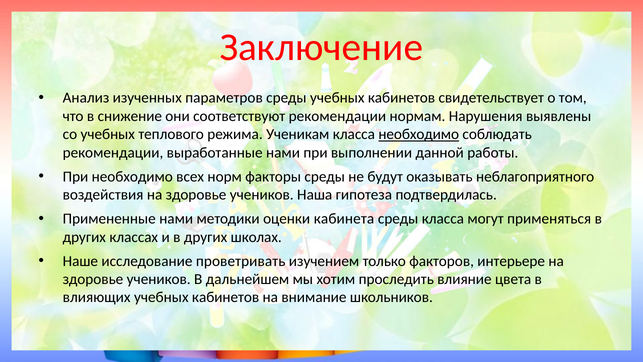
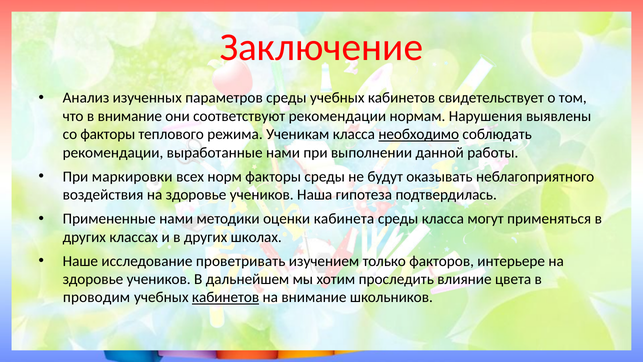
в снижение: снижение -> внимание
со учебных: учебных -> факторы
При необходимо: необходимо -> маркировки
влияющих: влияющих -> проводим
кабинетов at (226, 297) underline: none -> present
